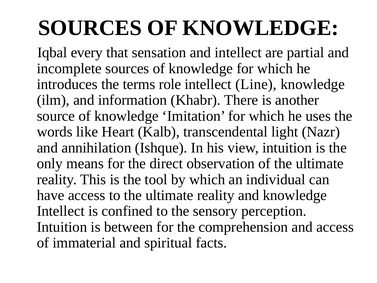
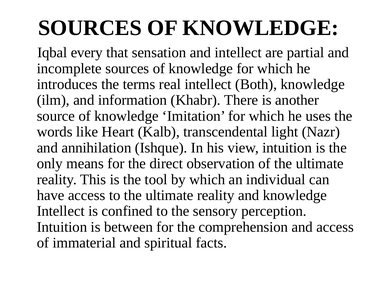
role: role -> real
Line: Line -> Both
